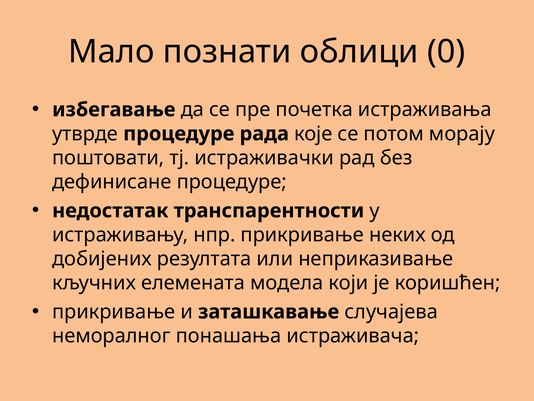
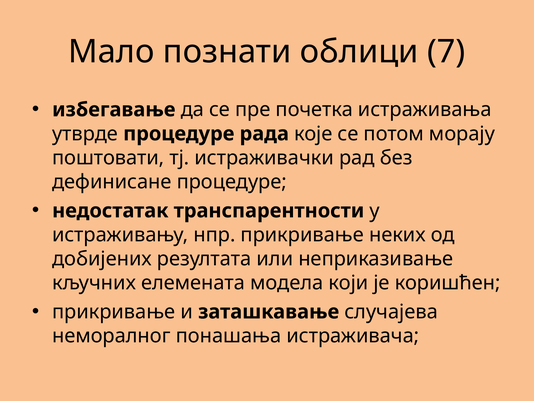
0: 0 -> 7
